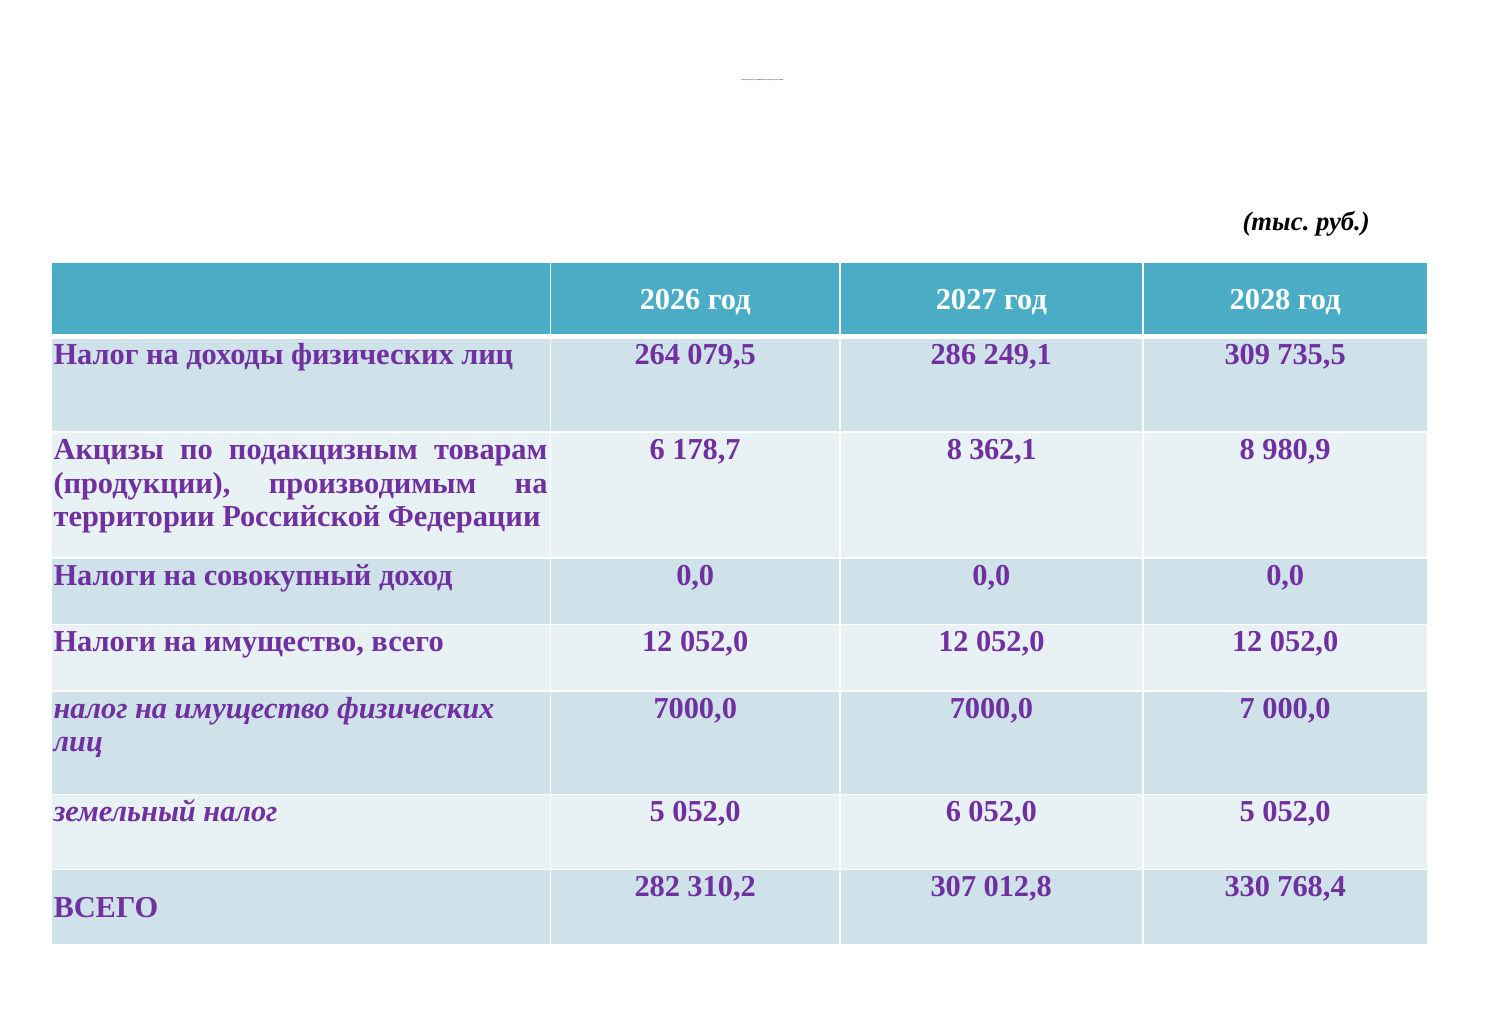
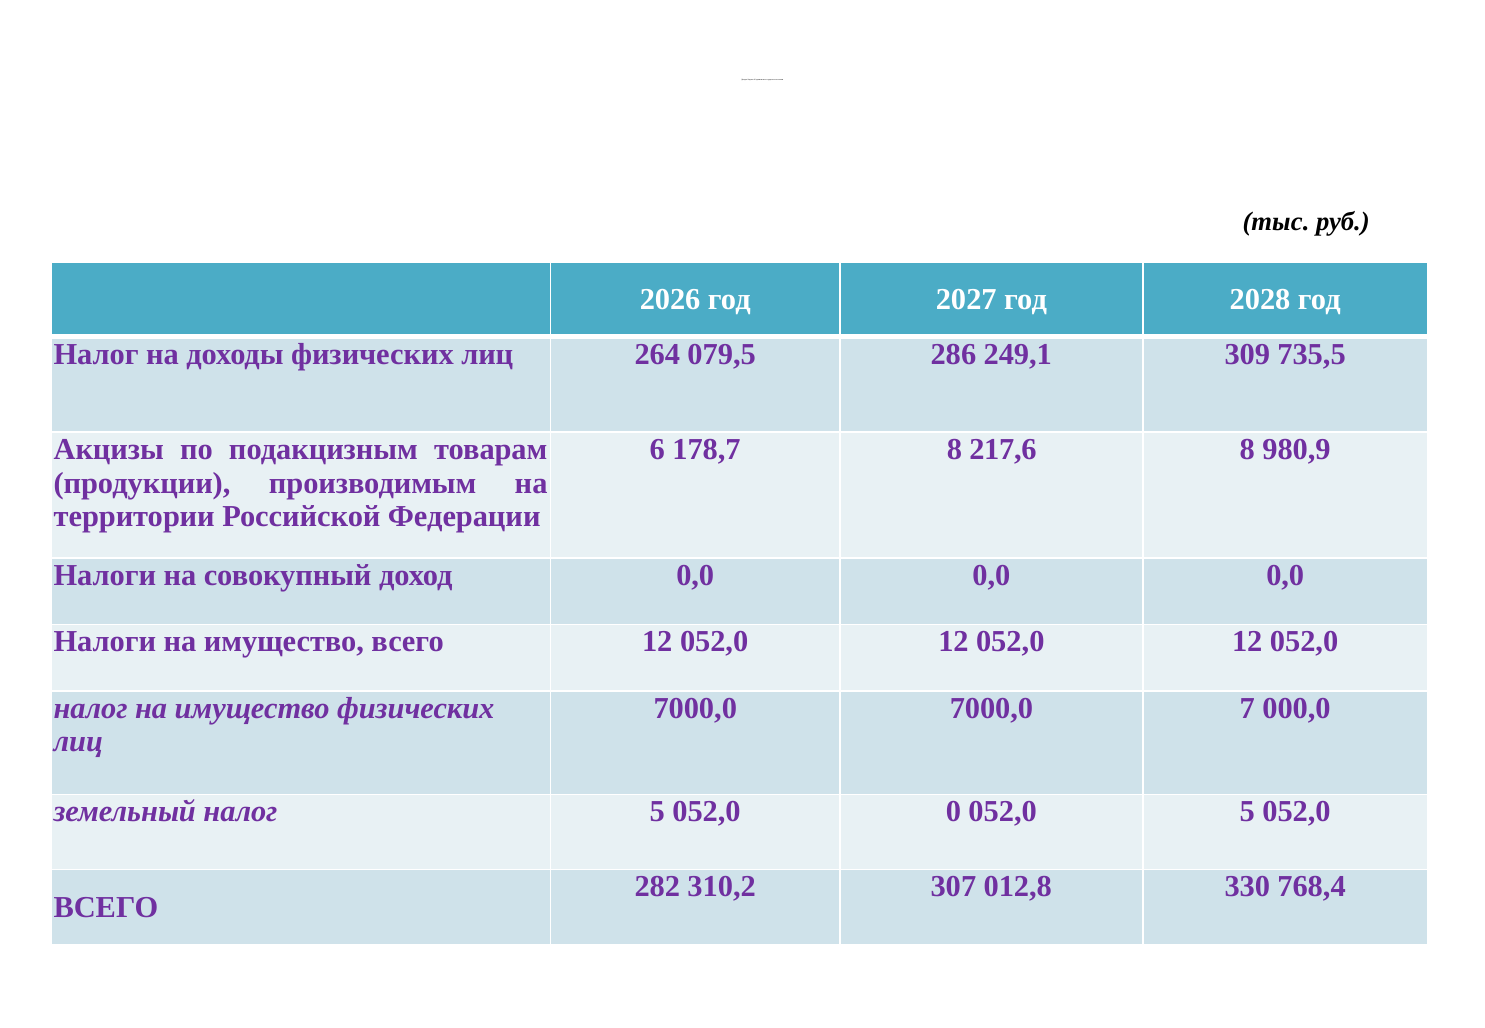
362,1: 362,1 -> 217,6
052,0 6: 6 -> 0
